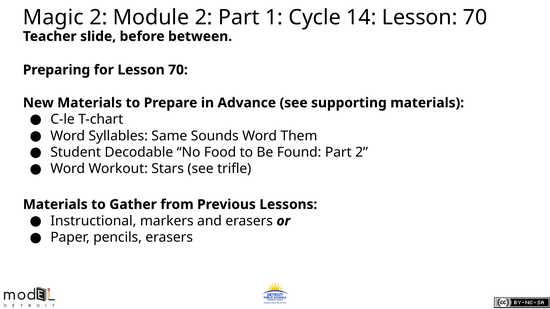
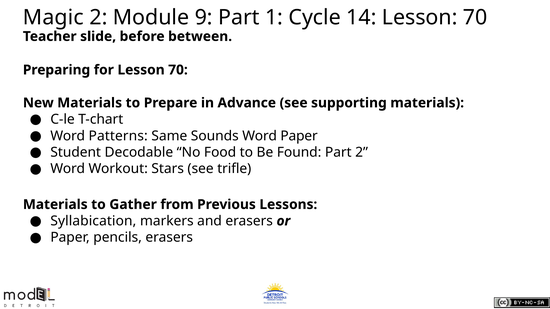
Module 2: 2 -> 9
Syllables: Syllables -> Patterns
Word Them: Them -> Paper
Instructional: Instructional -> Syllabication
